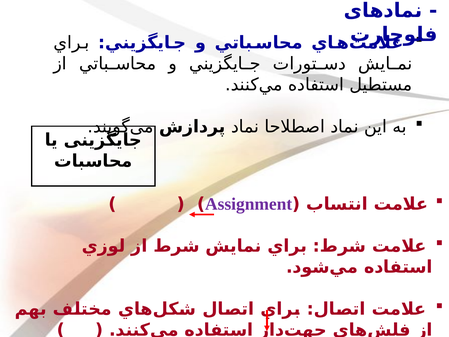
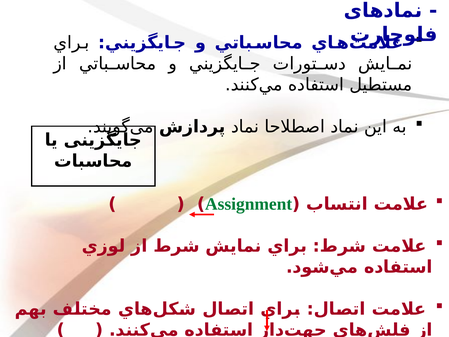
Assignment colour: purple -> green
